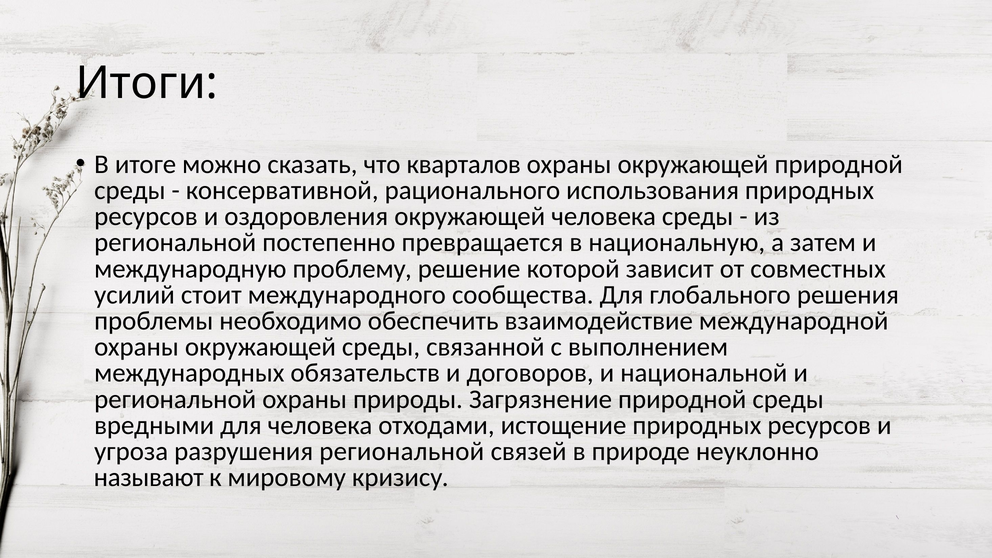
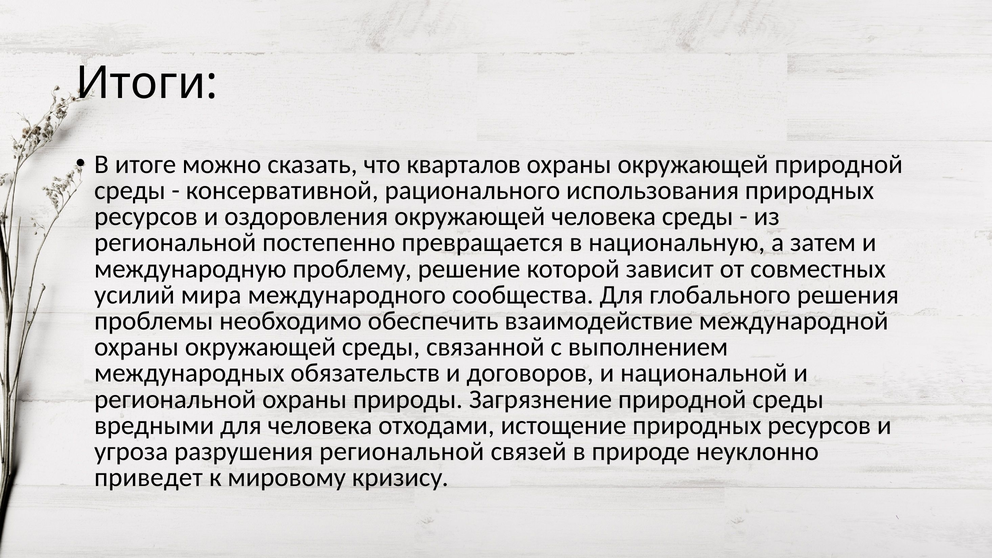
стоит: стоит -> мира
называют: называют -> приведет
